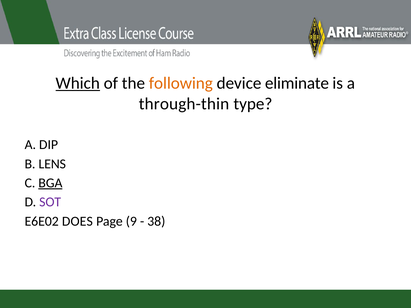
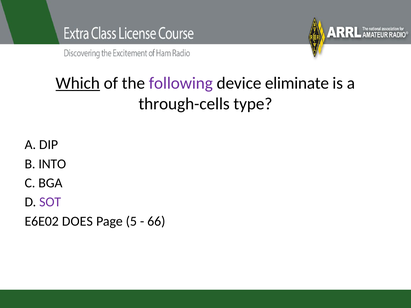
following colour: orange -> purple
through-thin: through-thin -> through-cells
LENS: LENS -> INTO
BGA underline: present -> none
9: 9 -> 5
38: 38 -> 66
